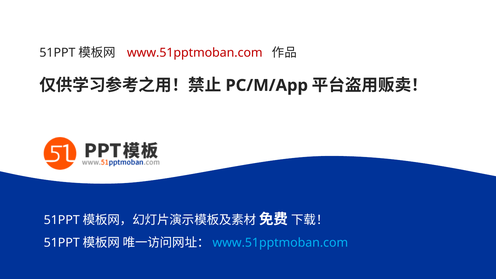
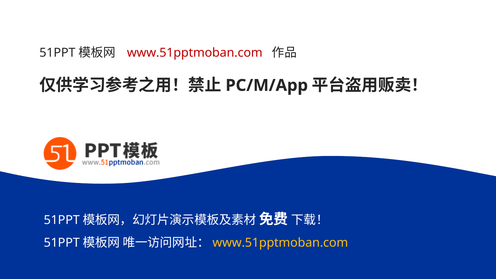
www.51pptmoban.com at (280, 243) colour: light blue -> yellow
